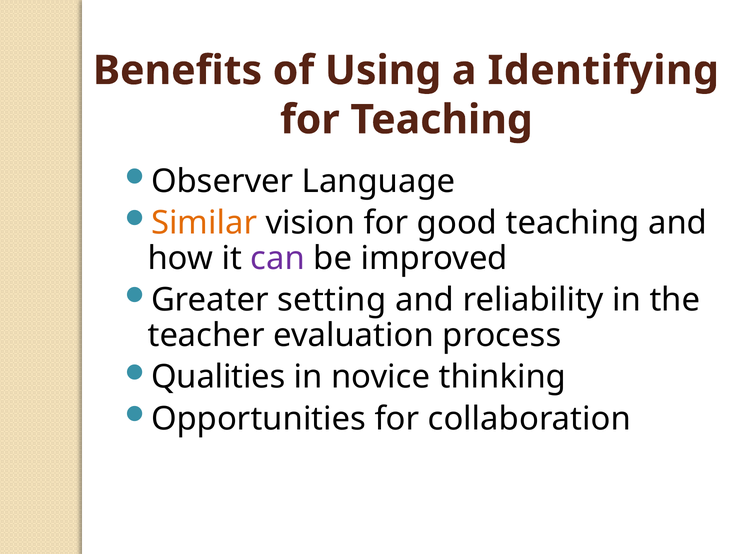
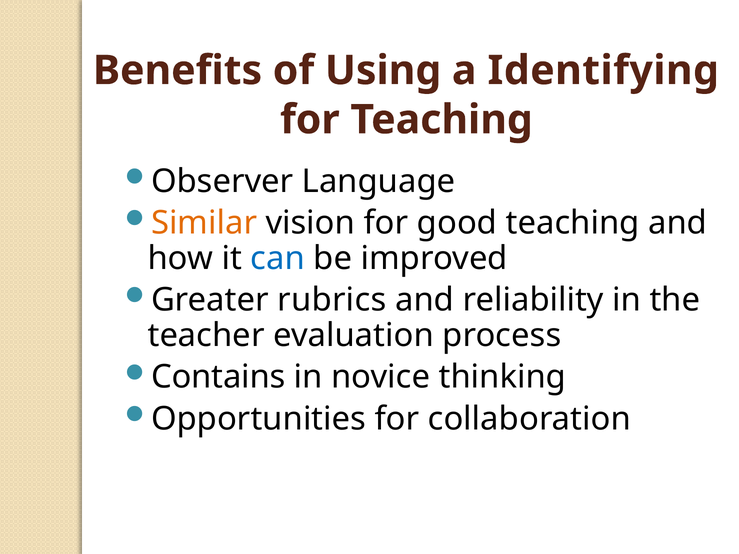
can colour: purple -> blue
setting: setting -> rubrics
Qualities: Qualities -> Contains
